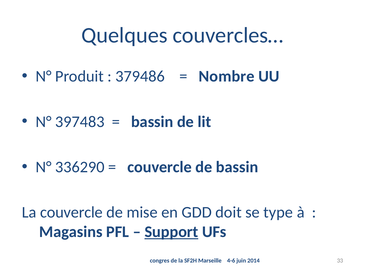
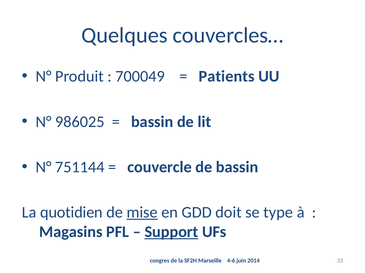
379486: 379486 -> 700049
Nombre: Nombre -> Patients
397483: 397483 -> 986025
336290: 336290 -> 751144
La couvercle: couvercle -> quotidien
mise underline: none -> present
